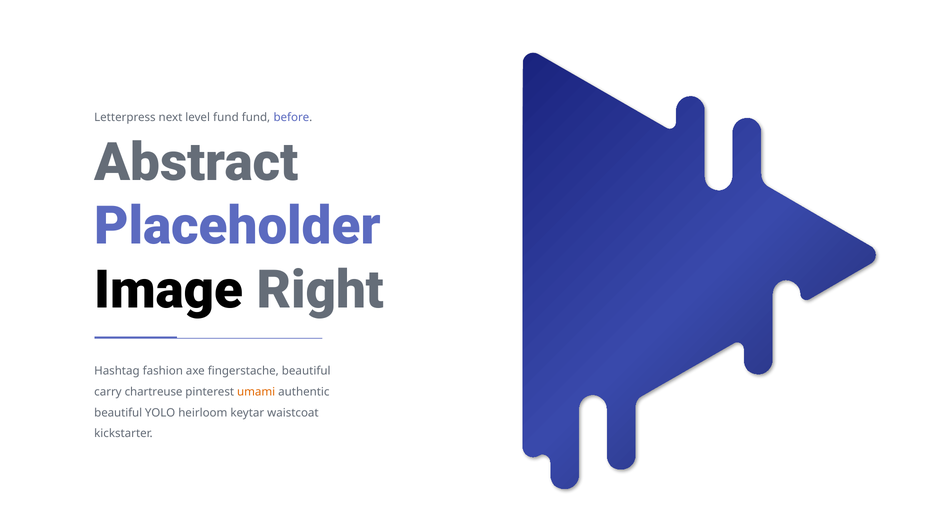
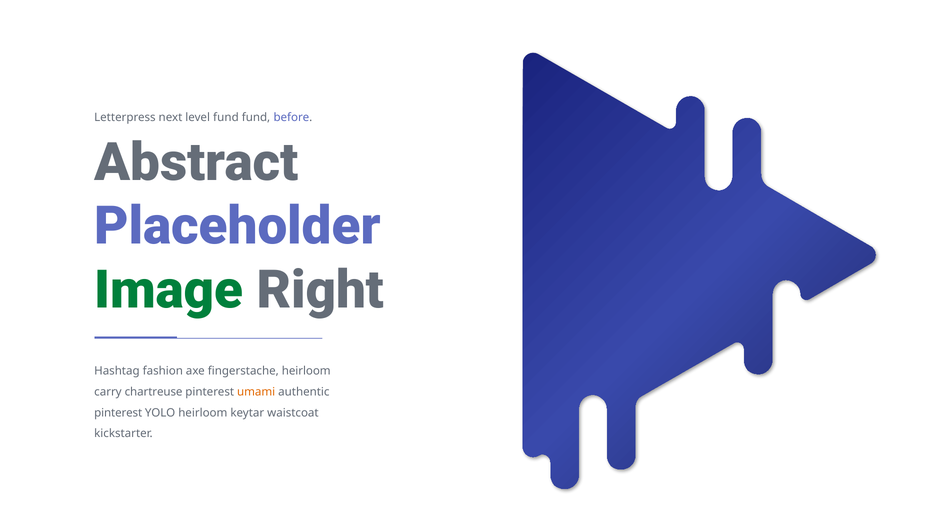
Image colour: black -> green
fingerstache beautiful: beautiful -> heirloom
beautiful at (118, 413): beautiful -> pinterest
